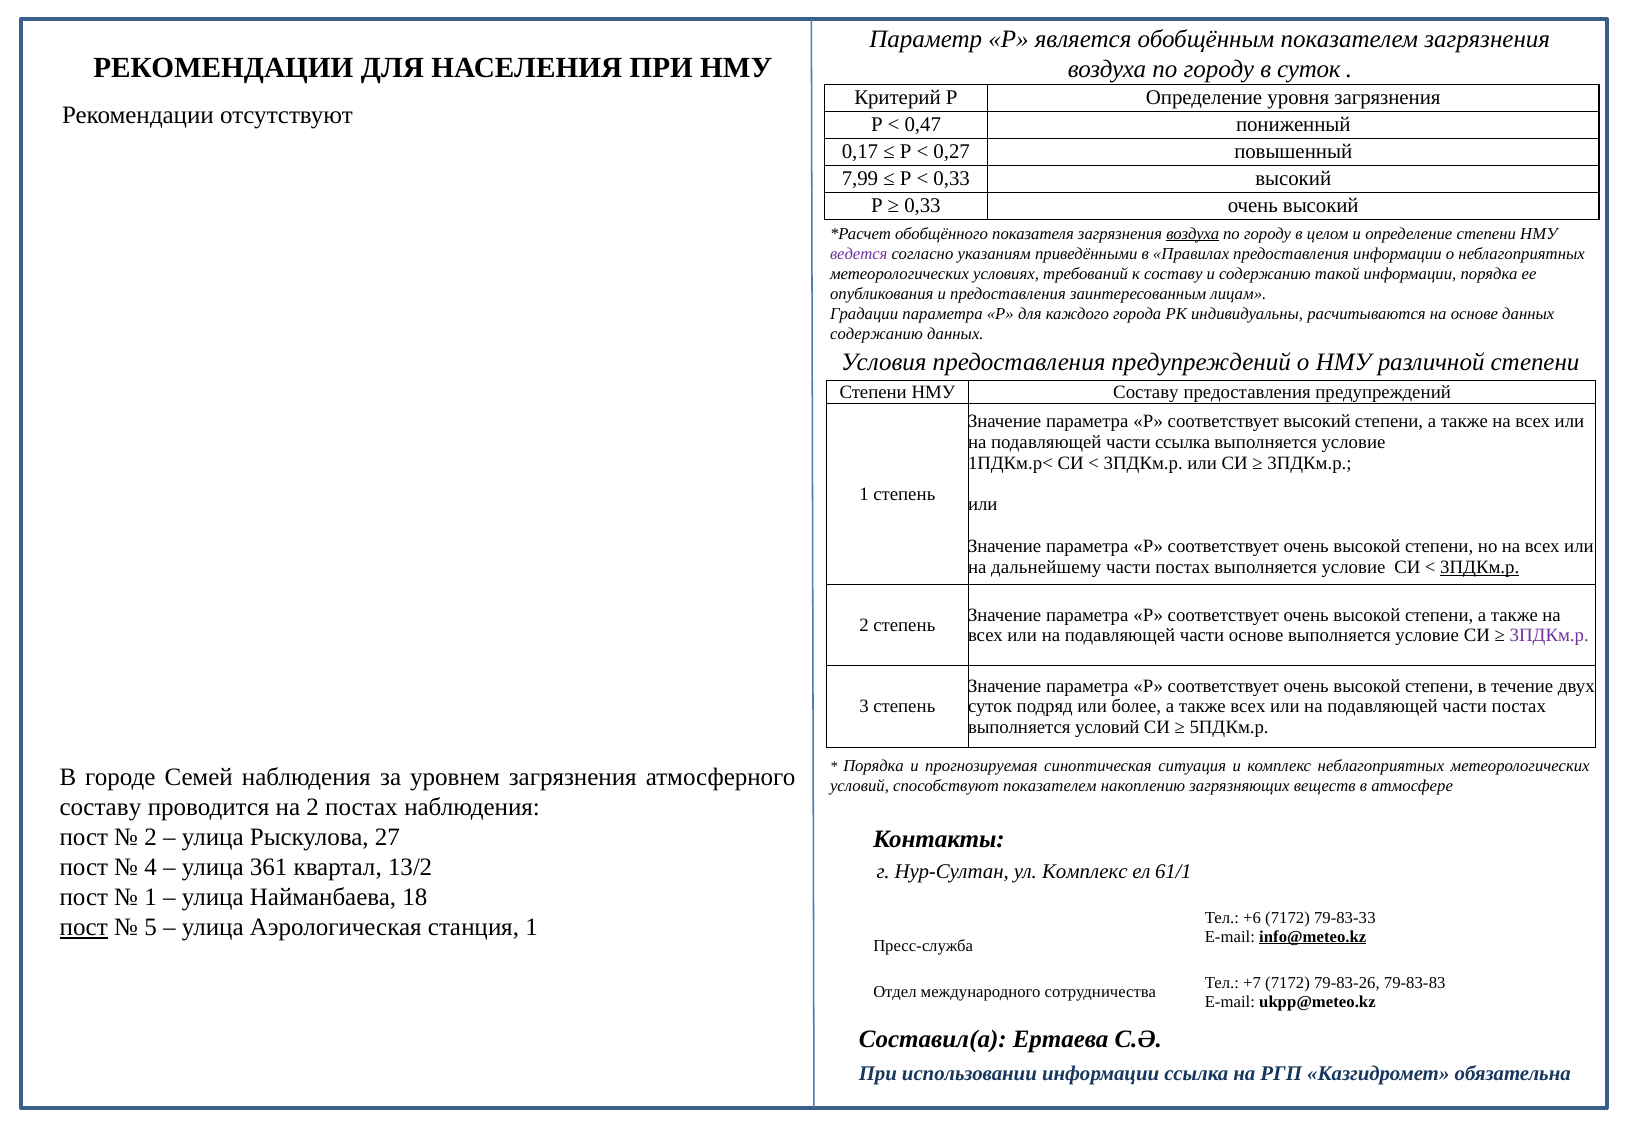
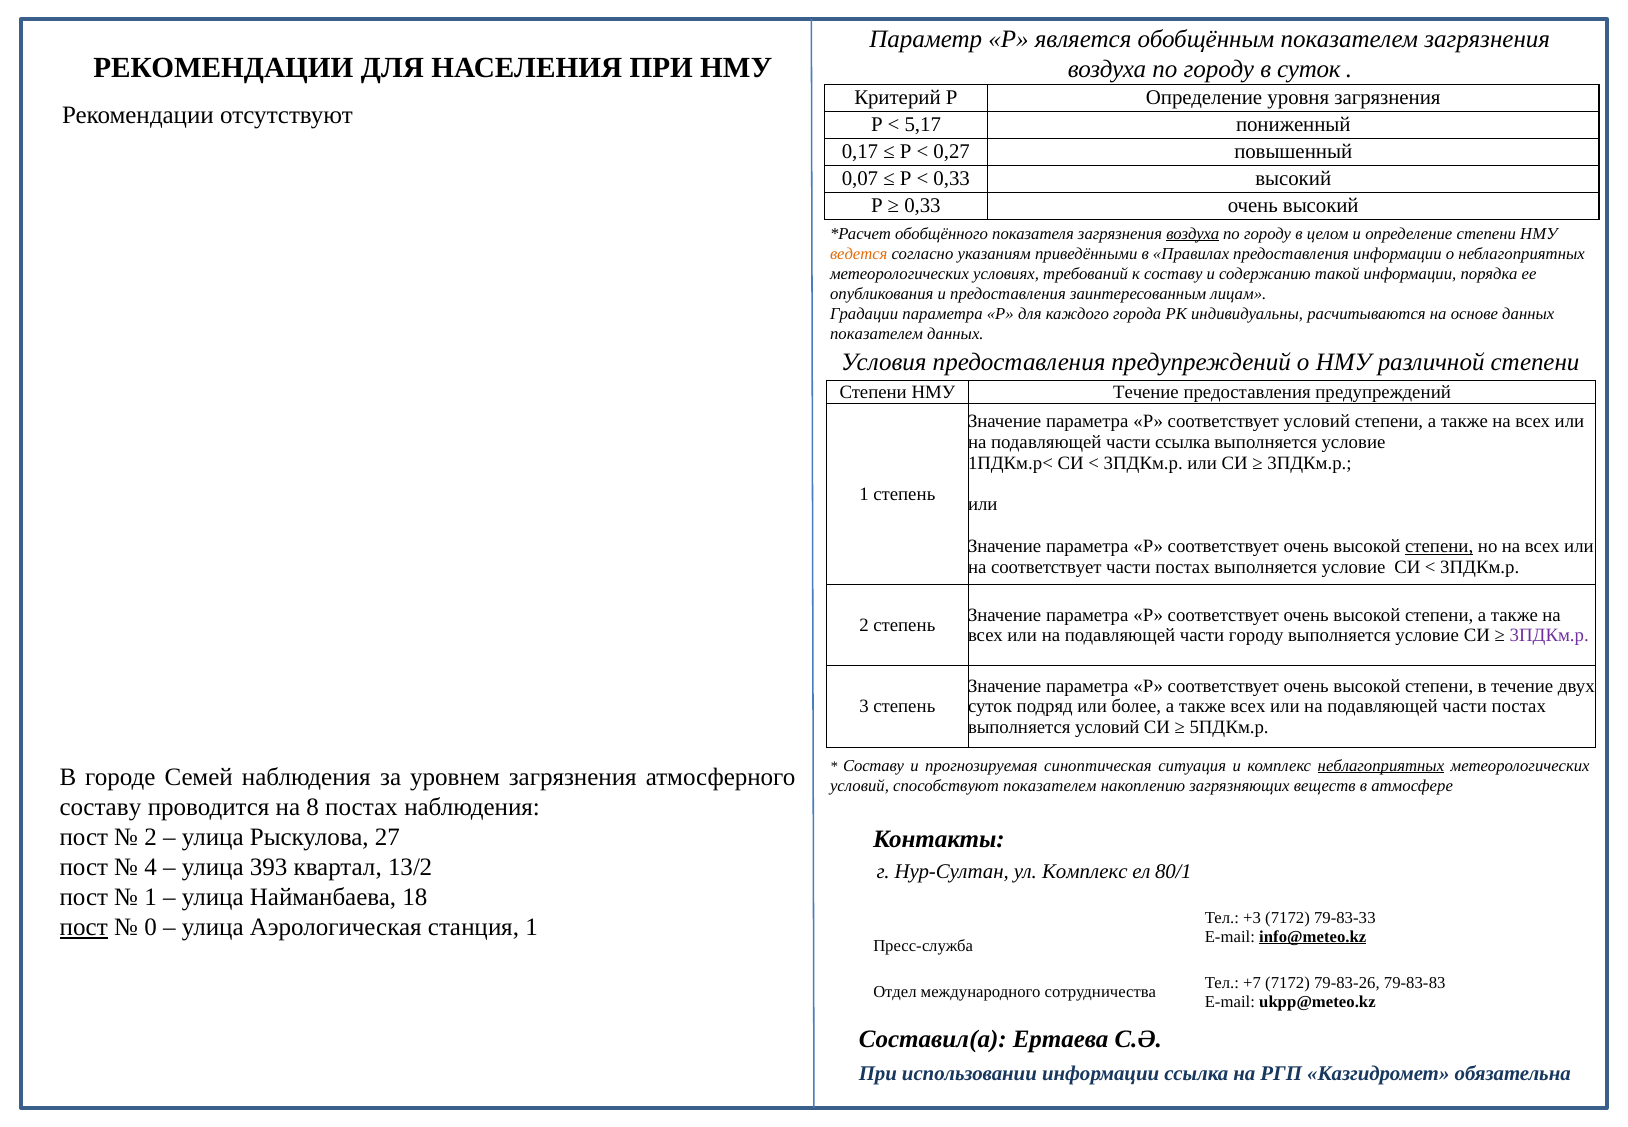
0,47: 0,47 -> 5,17
7,99: 7,99 -> 0,07
ведется colour: purple -> orange
содержанию at (876, 334): содержанию -> показателем
НМУ Составу: Составу -> Течение
соответствует высокий: высокий -> условий
степени at (1439, 546) underline: none -> present
на дальнейшему: дальнейшему -> соответствует
3ПДКм.р at (1480, 567) underline: present -> none
части основе: основе -> городу
Порядка at (874, 766): Порядка -> Составу
неблагоприятных at (1381, 766) underline: none -> present
на 2: 2 -> 8
361: 361 -> 393
61/1: 61/1 -> 80/1
+6: +6 -> +3
5: 5 -> 0
